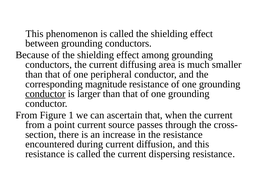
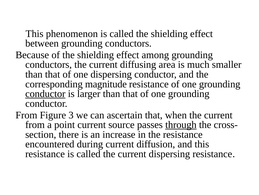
one peripheral: peripheral -> dispersing
1: 1 -> 3
through underline: none -> present
